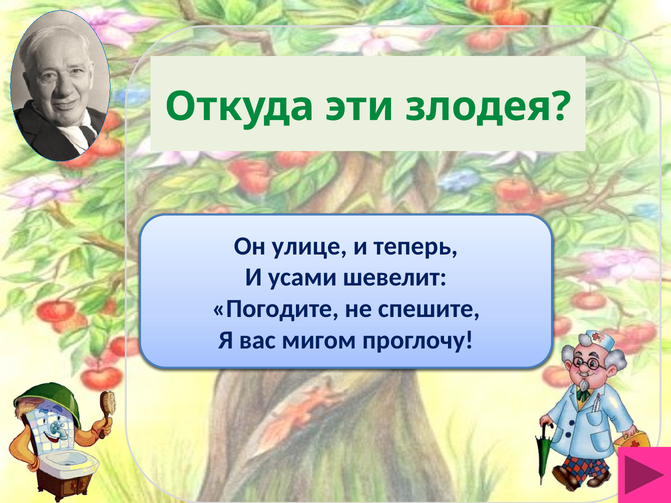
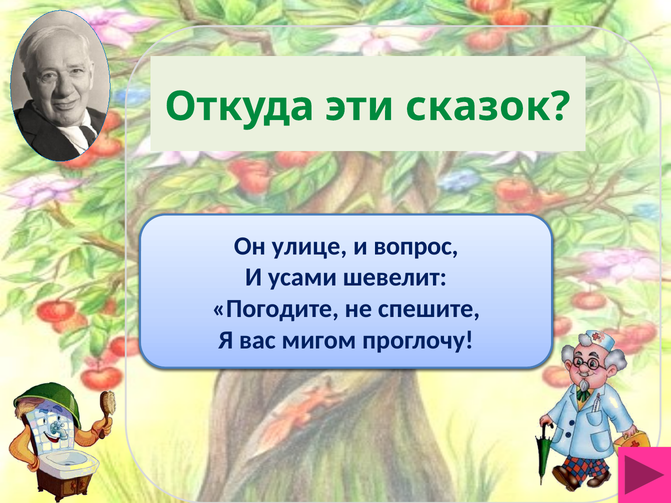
злодея: злодея -> сказок
теперь: теперь -> вопрос
